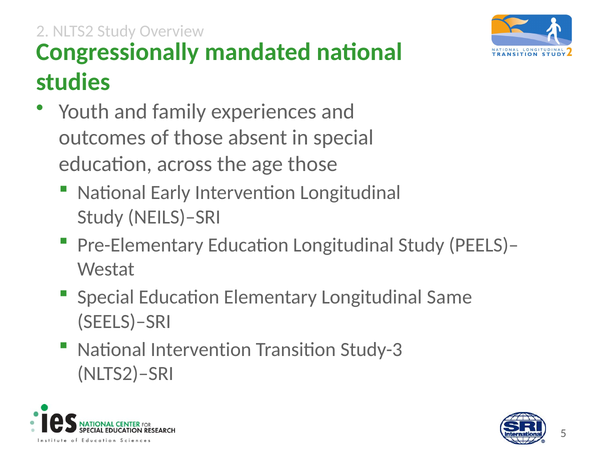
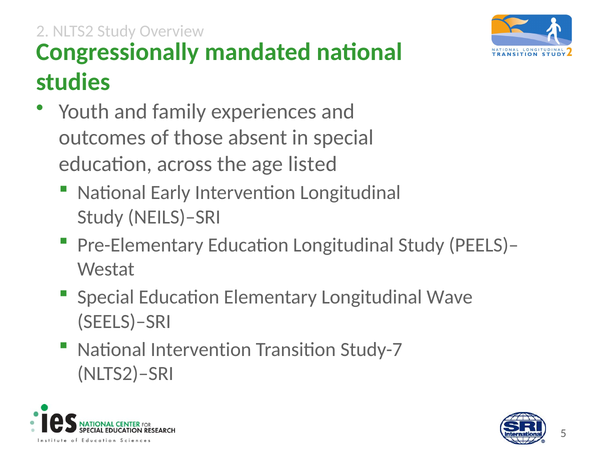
age those: those -> listed
Same: Same -> Wave
Study-3: Study-3 -> Study-7
